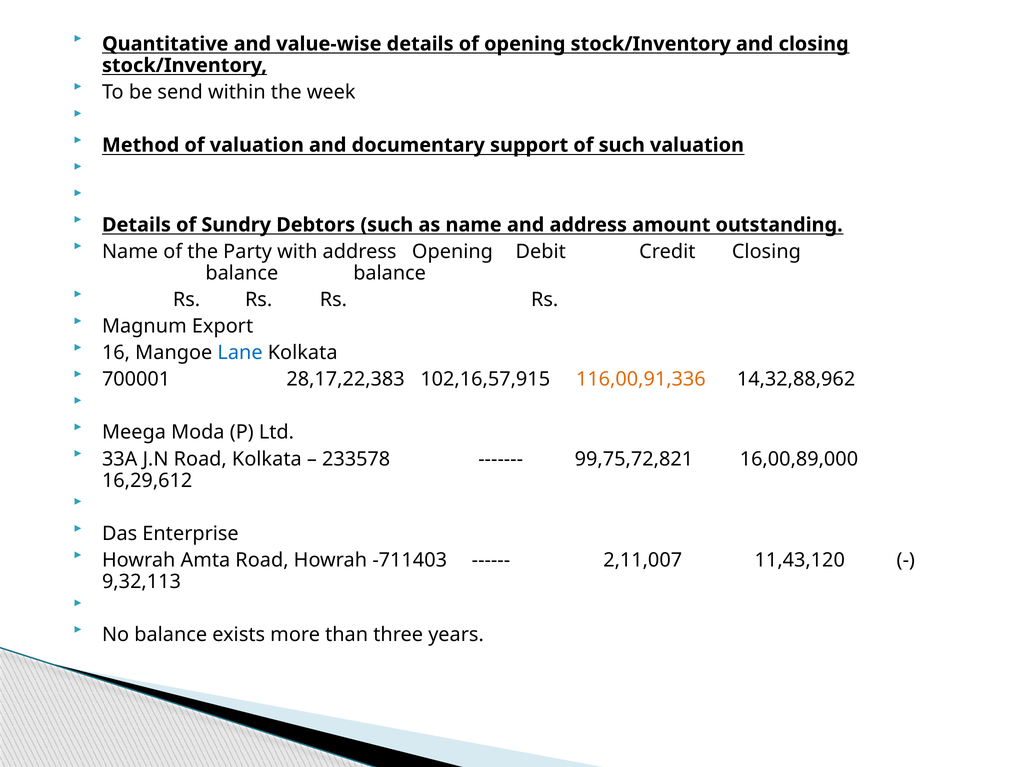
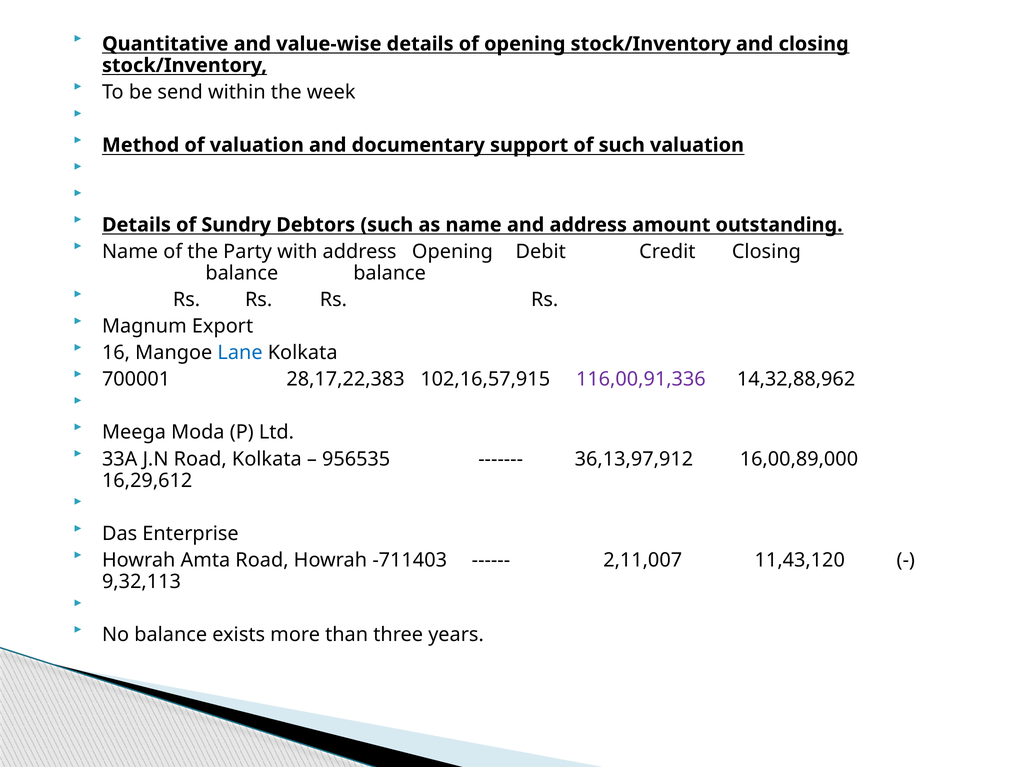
116,00,91,336 colour: orange -> purple
233578: 233578 -> 956535
99,75,72,821: 99,75,72,821 -> 36,13,97,912
